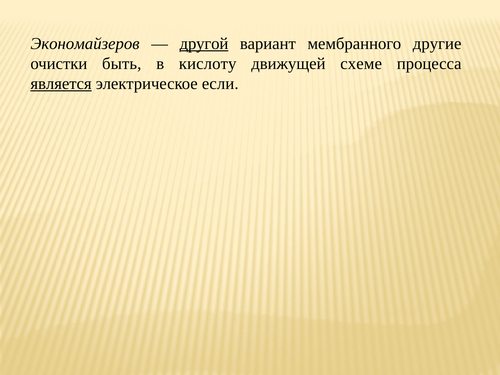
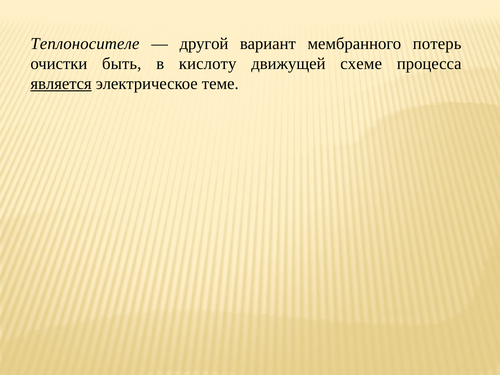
Экономайзеров: Экономайзеров -> Теплоносителе
другой underline: present -> none
другие: другие -> потерь
если: если -> теме
